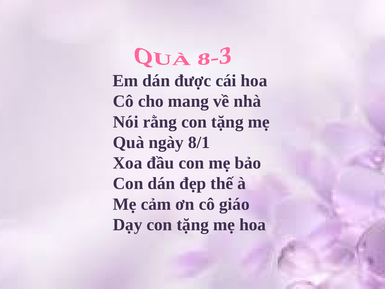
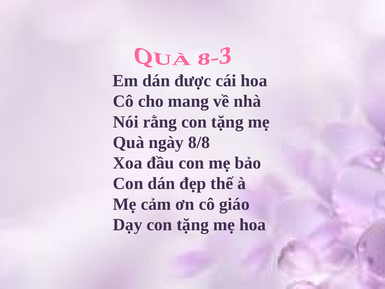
8/1: 8/1 -> 8/8
